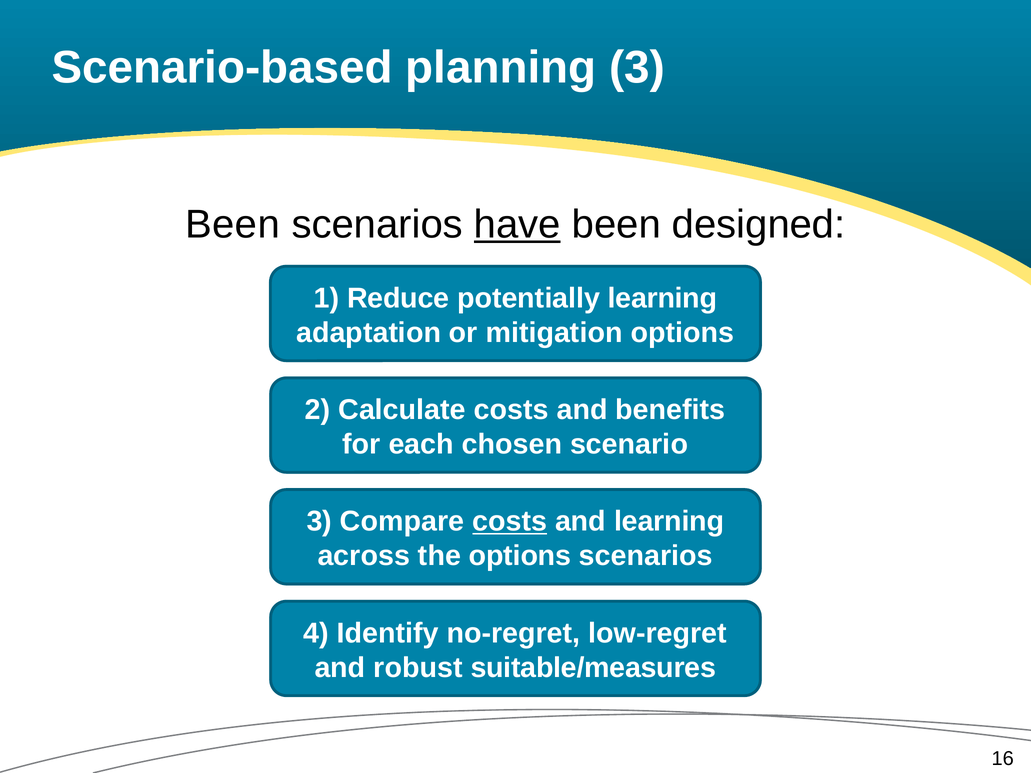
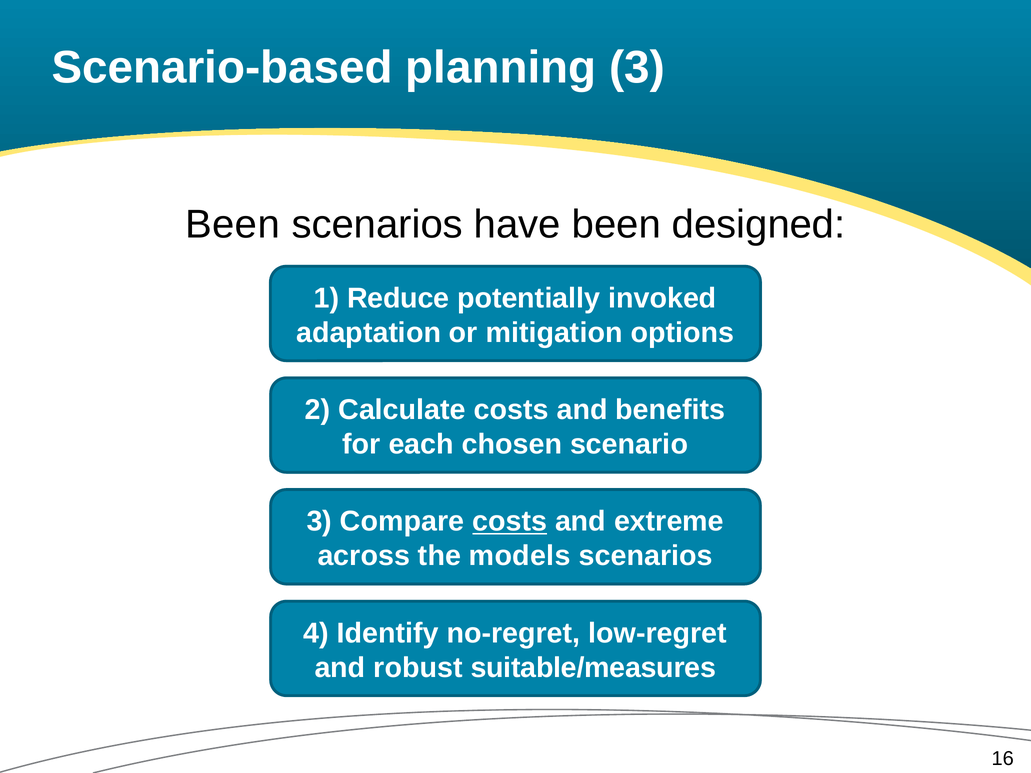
have underline: present -> none
potentially learning: learning -> invoked
and learning: learning -> extreme
the options: options -> models
